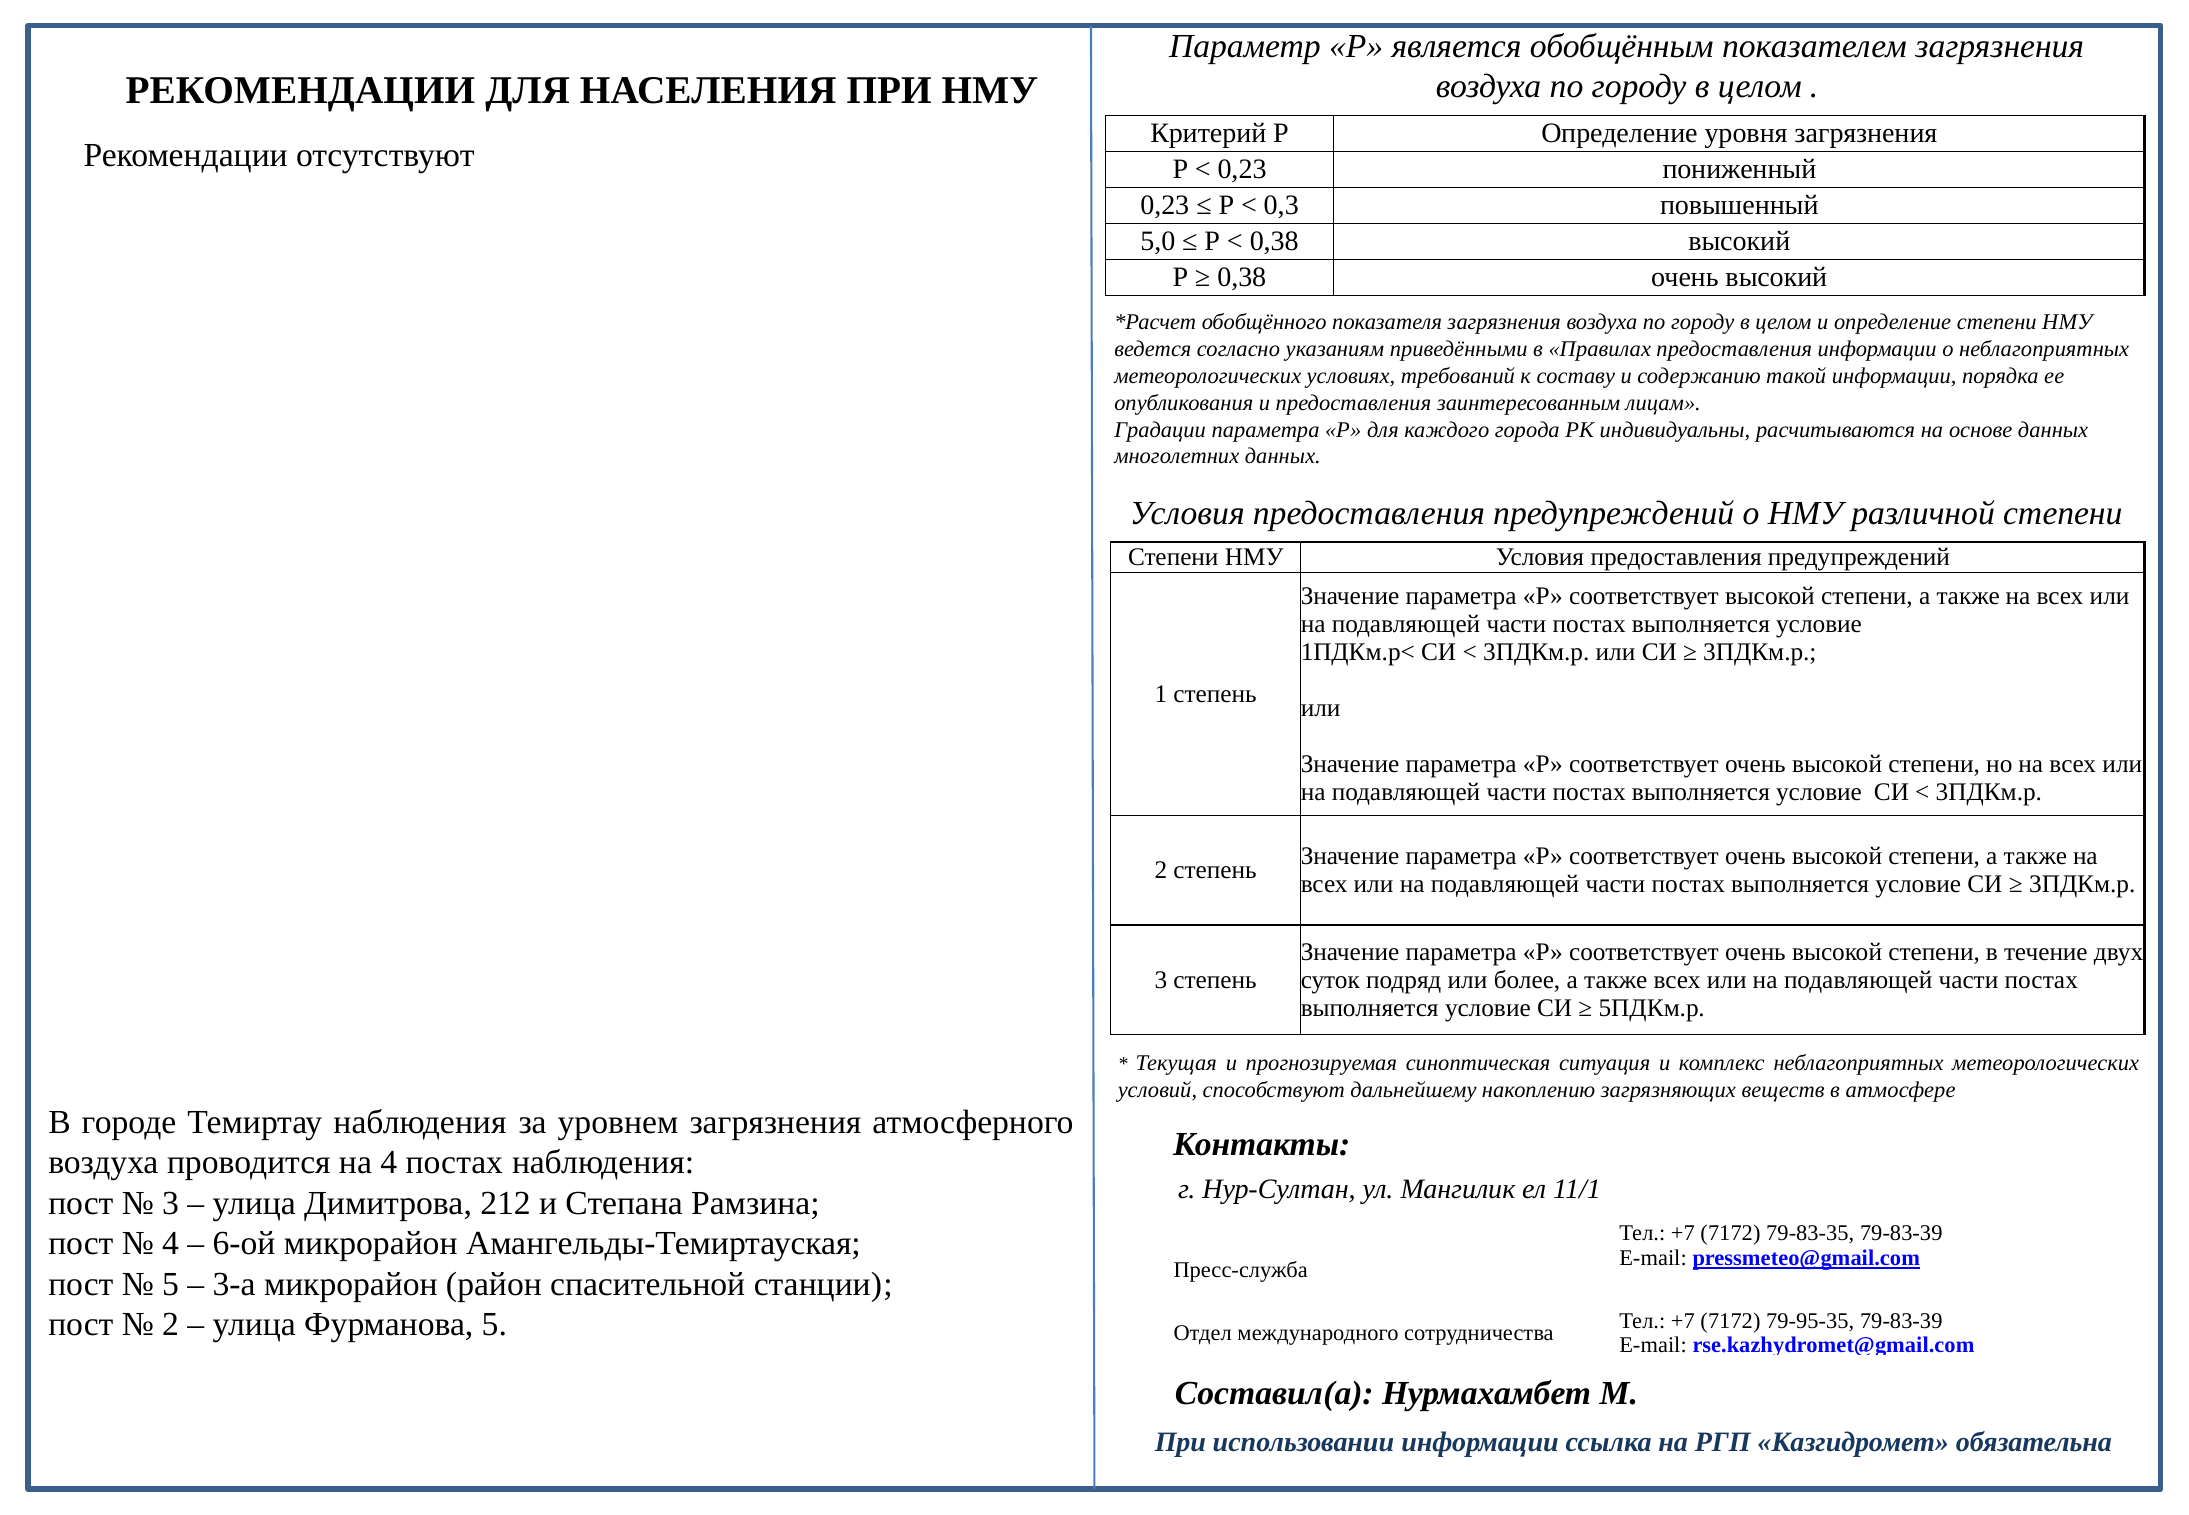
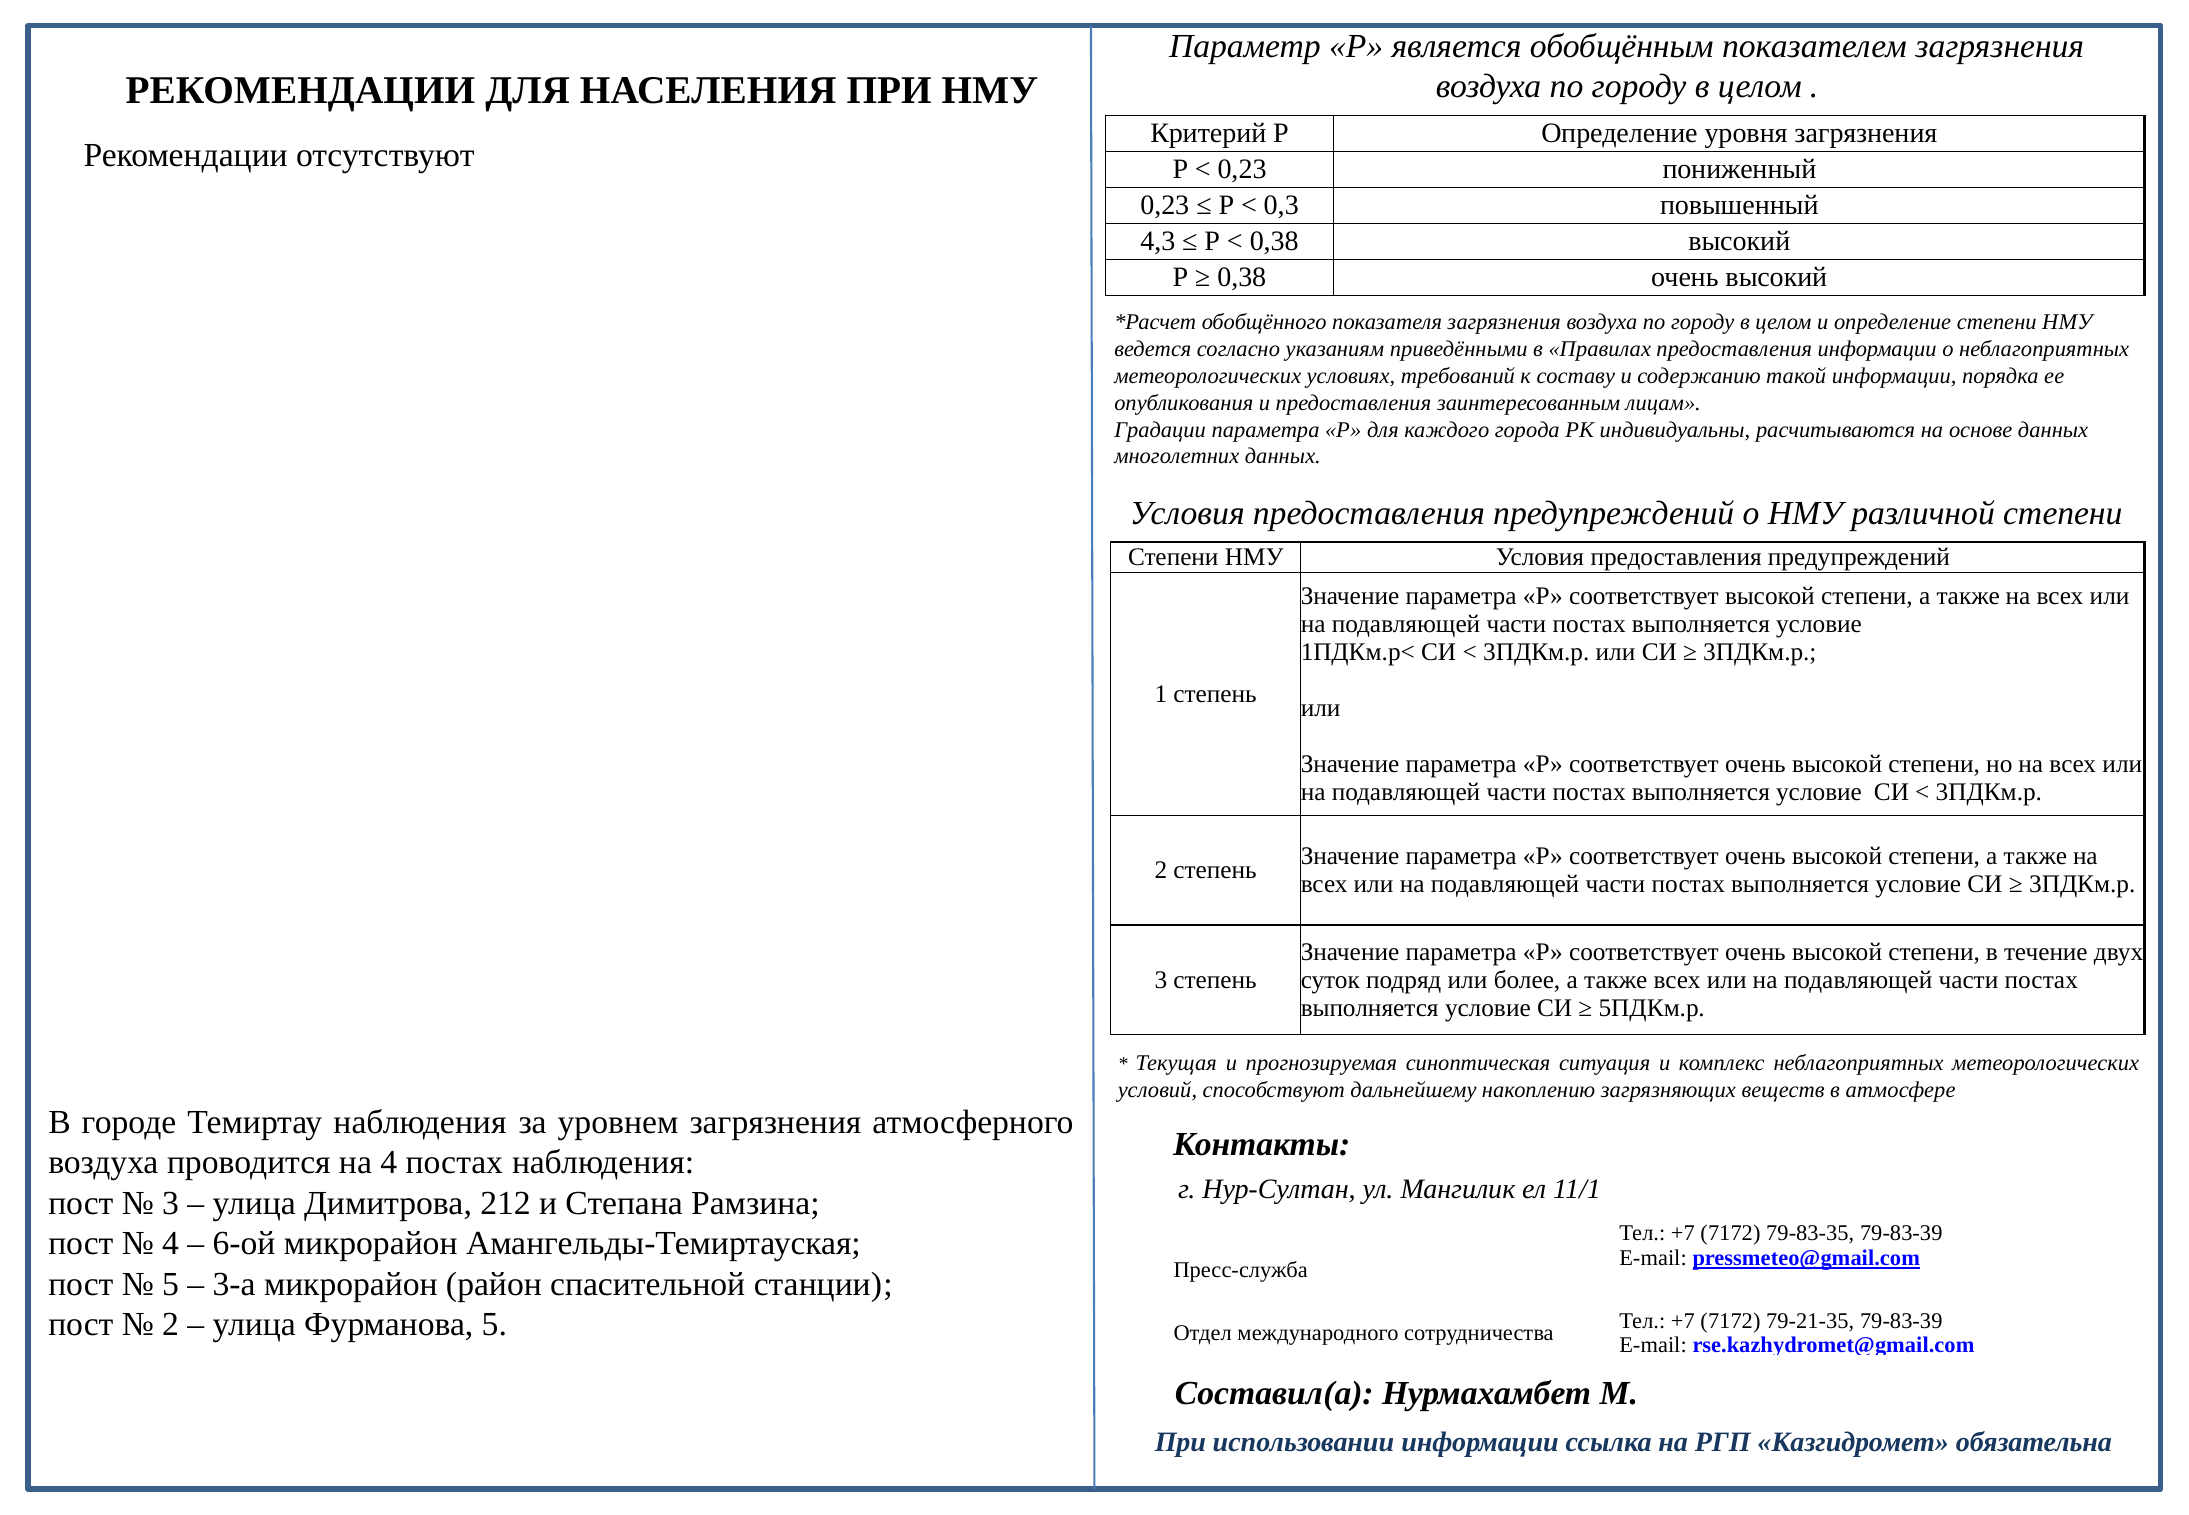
5,0: 5,0 -> 4,3
79-95-35: 79-95-35 -> 79-21-35
